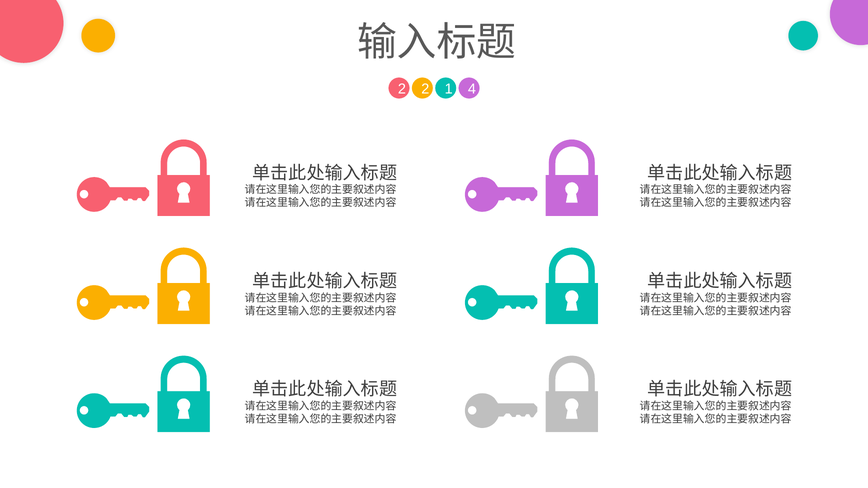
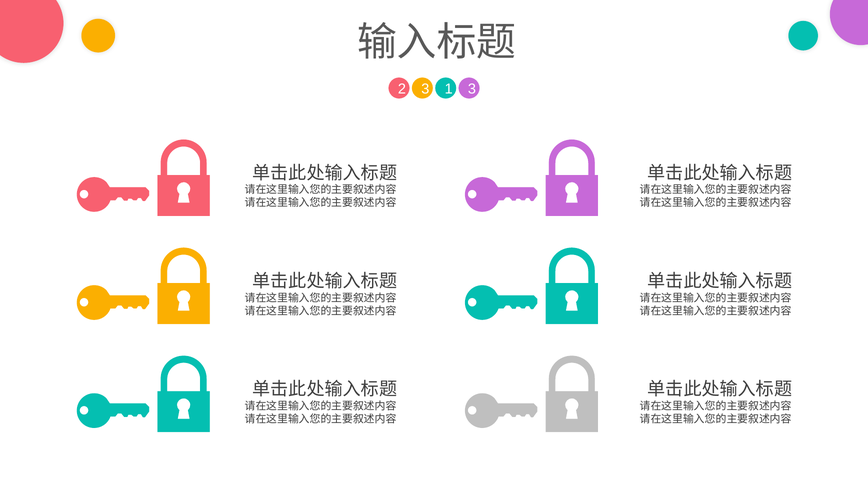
2 2: 2 -> 3
1 4: 4 -> 3
